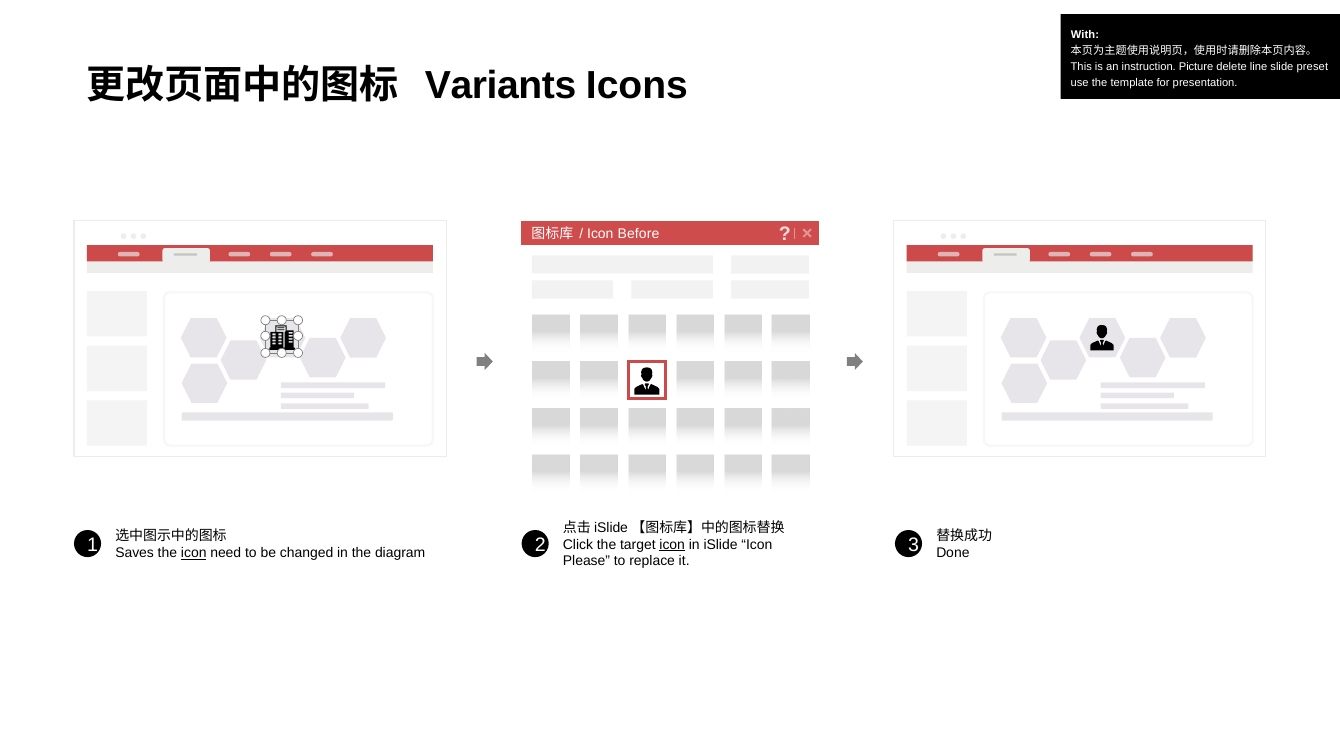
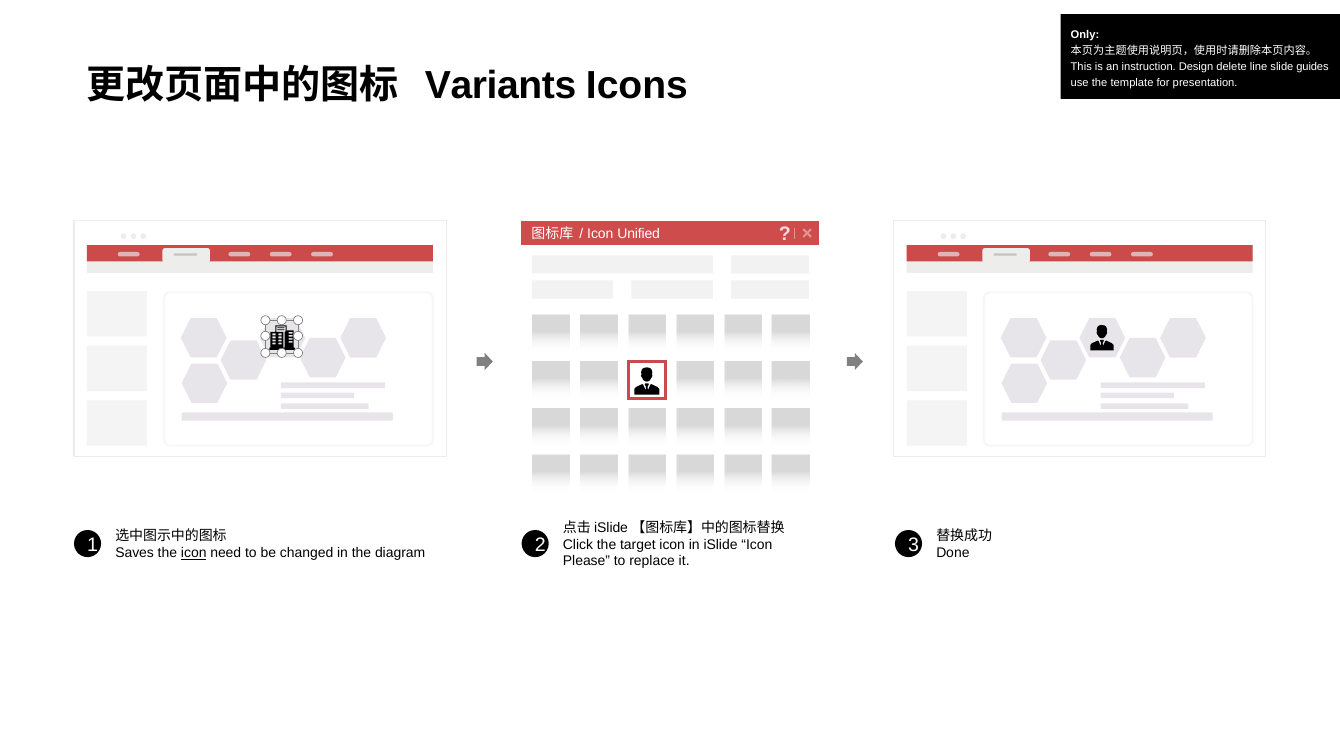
With: With -> Only
Picture: Picture -> Design
preset: preset -> guides
Before: Before -> Unified
icon at (672, 544) underline: present -> none
